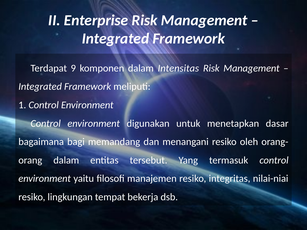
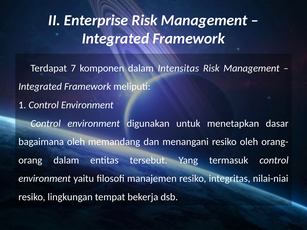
9: 9 -> 7
bagaimana bagi: bagi -> oleh
